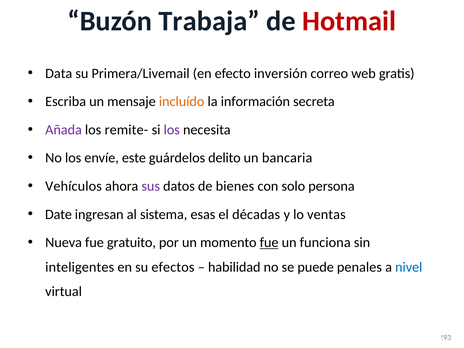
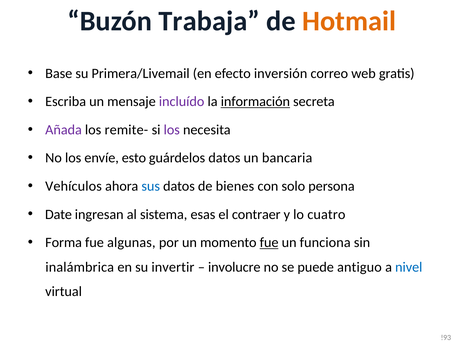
Hotmail colour: red -> orange
Data: Data -> Base
incluído colour: orange -> purple
información underline: none -> present
este: este -> esto
guárdelos delito: delito -> datos
sus colour: purple -> blue
décadas: décadas -> contraer
ventas: ventas -> cuatro
Nueva: Nueva -> Forma
gratuito: gratuito -> algunas
inteligentes: inteligentes -> inalámbrica
efectos: efectos -> invertir
habilidad: habilidad -> involucre
penales: penales -> antiguo
